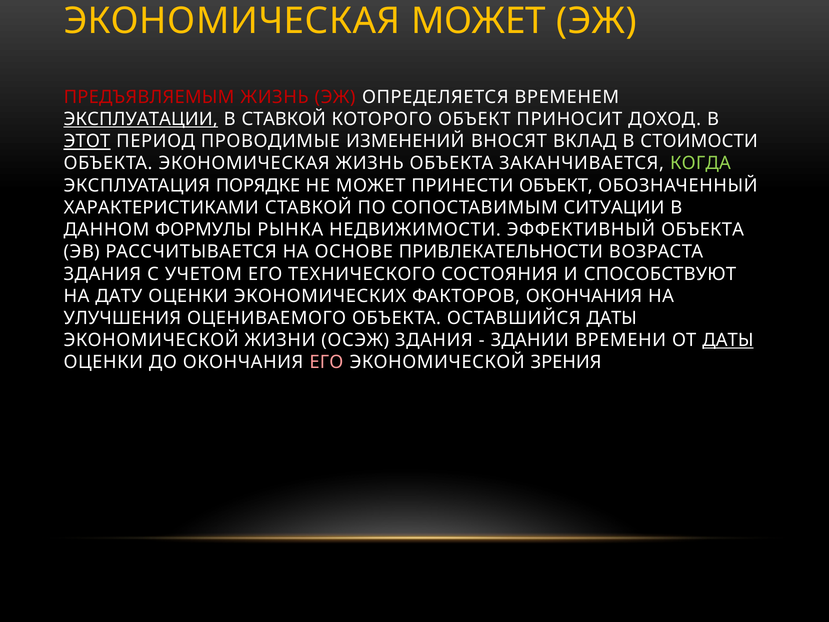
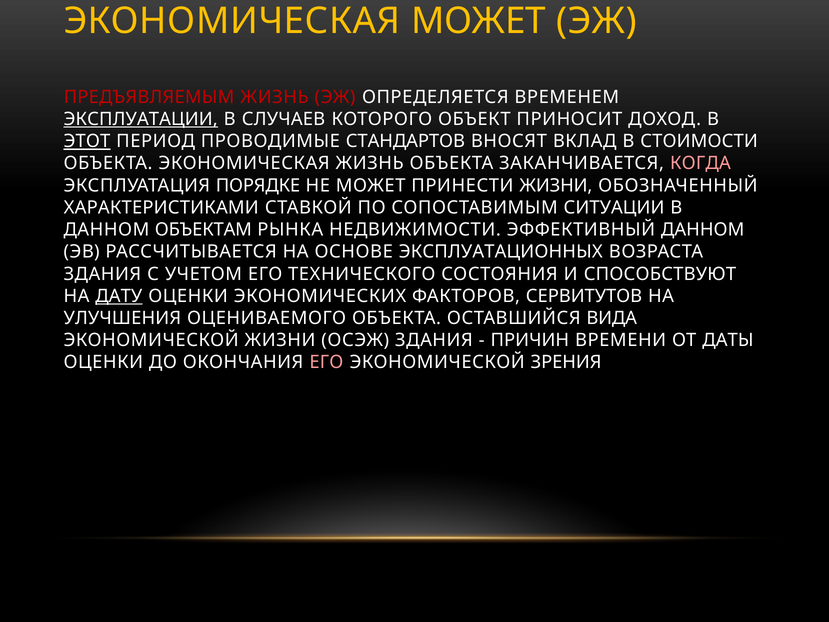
В СТАВКОЙ: СТАВКОЙ -> СЛУЧАЕВ
ИЗМЕНЕНИЙ: ИЗМЕНЕНИЙ -> СТАНДАРТОВ
КОГДА colour: light green -> pink
ПРИНЕСТИ ОБЪЕКТ: ОБЪЕКТ -> ЖИЗНИ
ФОРМУЛЫ: ФОРМУЛЫ -> ОБЪЕКТАМ
ЭФФЕКТИВНЫЙ ОБЪЕКТА: ОБЪЕКТА -> ДАННОМ
ПРИВЛЕКАТЕЛЬНОСТИ: ПРИВЛЕКАТЕЛЬНОСТИ -> ЭКСПЛУАТАЦИОННЫХ
ДАТУ underline: none -> present
ФАКТОРОВ ОКОНЧАНИЯ: ОКОНЧАНИЯ -> СЕРВИТУТОВ
ОСТАВШИЙСЯ ДАТЫ: ДАТЫ -> ВИДА
ЗДАНИИ: ЗДАНИИ -> ПРИЧИН
ДАТЫ at (728, 340) underline: present -> none
